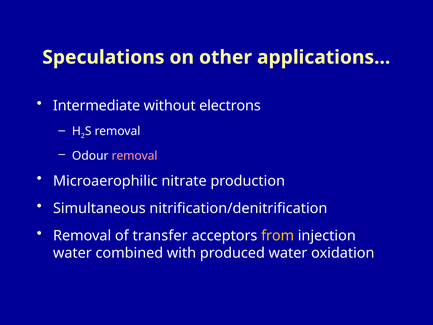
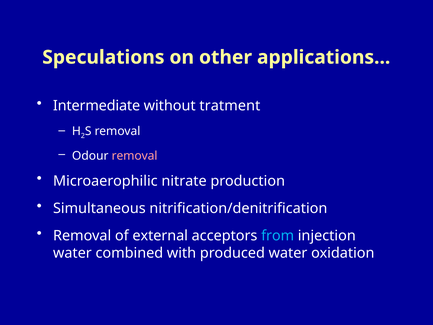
electrons: electrons -> tratment
transfer: transfer -> external
from colour: yellow -> light blue
